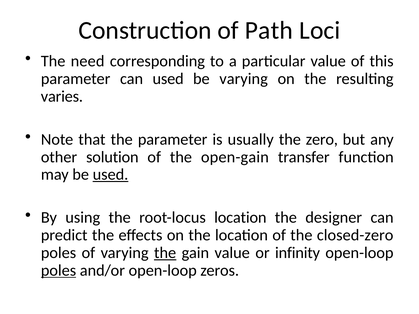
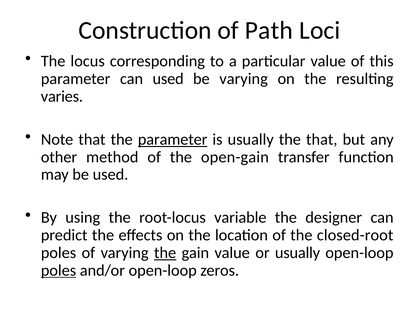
need: need -> locus
parameter at (173, 139) underline: none -> present
the zero: zero -> that
solution: solution -> method
used at (111, 175) underline: present -> none
root-locus location: location -> variable
closed-zero: closed-zero -> closed-root
or infinity: infinity -> usually
